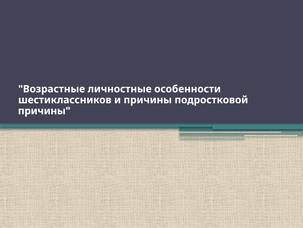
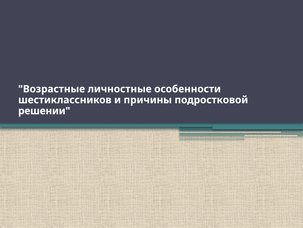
причины at (44, 111): причины -> решении
